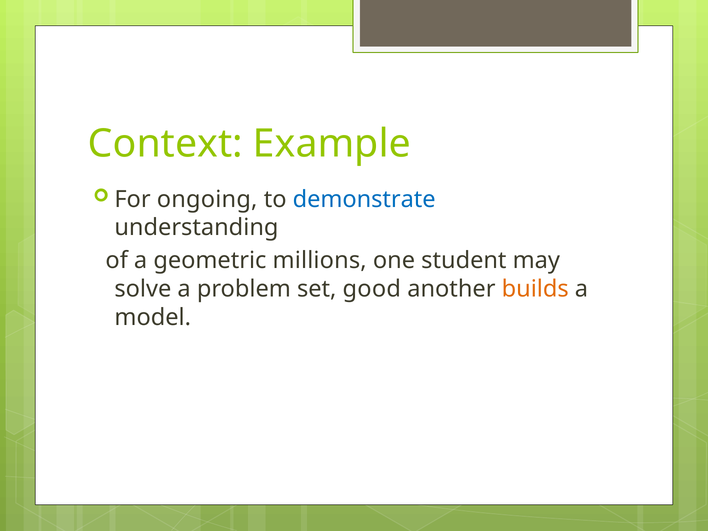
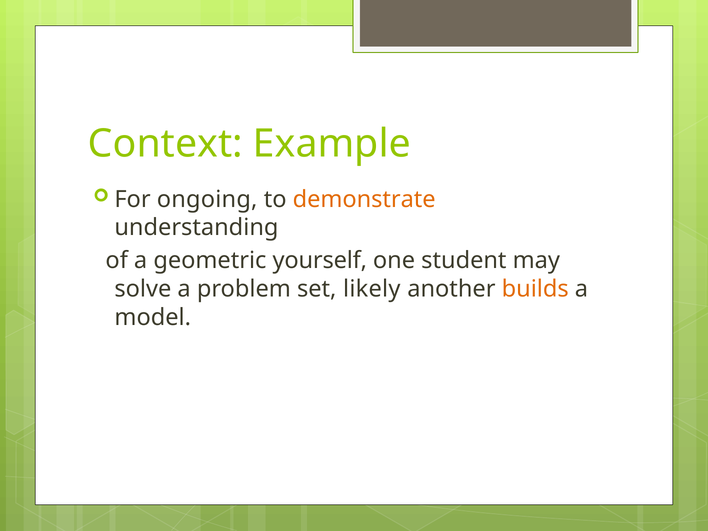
demonstrate colour: blue -> orange
millions: millions -> yourself
good: good -> likely
